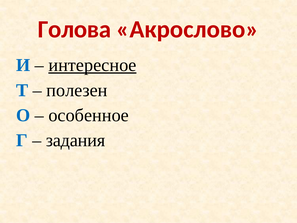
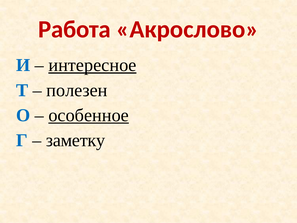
Голова: Голова -> Работа
особенное underline: none -> present
задания: задания -> заметку
